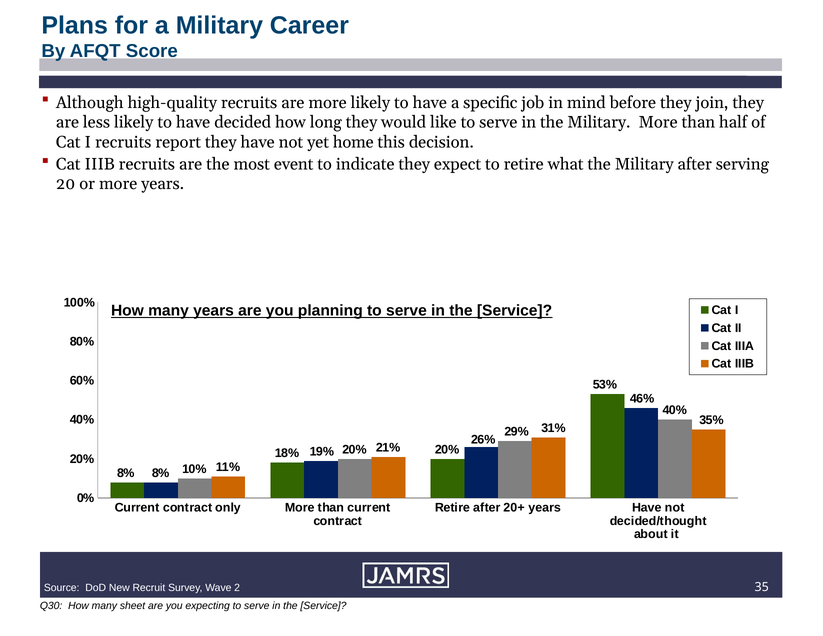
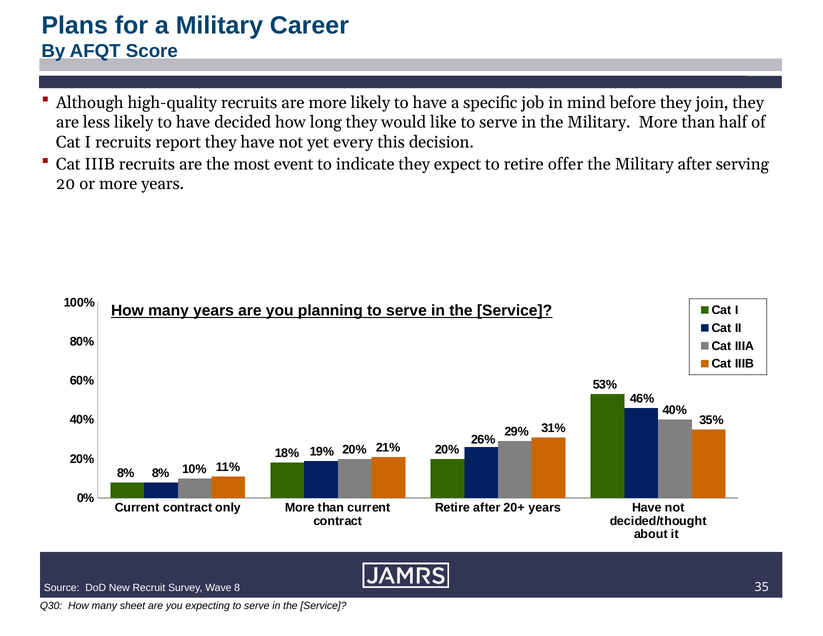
home: home -> every
what: what -> offer
2: 2 -> 8
